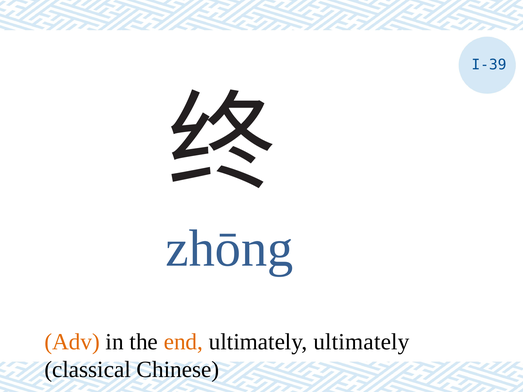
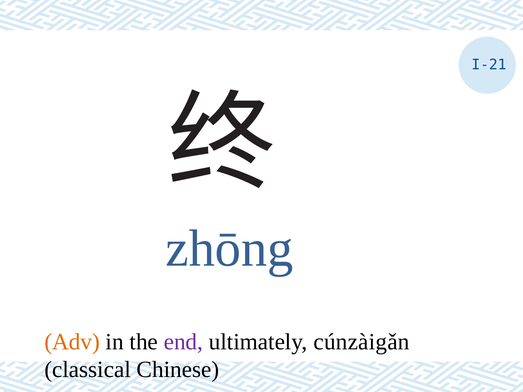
I-39: I-39 -> I-21
end colour: orange -> purple
ultimately ultimately: ultimately -> cúnzàigǎn
